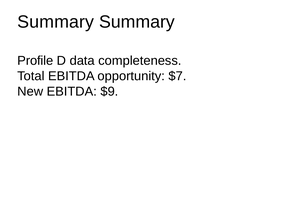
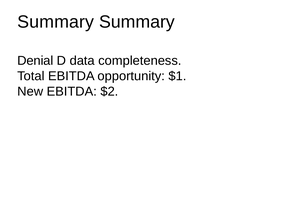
Profile: Profile -> Denial
$7: $7 -> $1
$9: $9 -> $2
